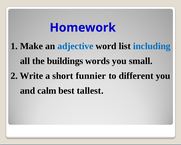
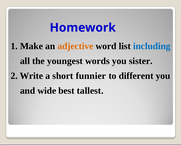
adjective colour: blue -> orange
buildings: buildings -> youngest
small: small -> sister
calm: calm -> wide
